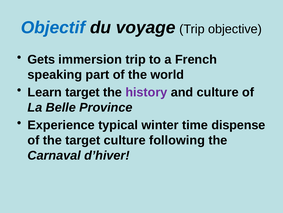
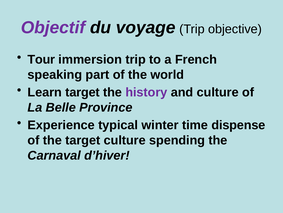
Objectif colour: blue -> purple
Gets: Gets -> Tour
following: following -> spending
